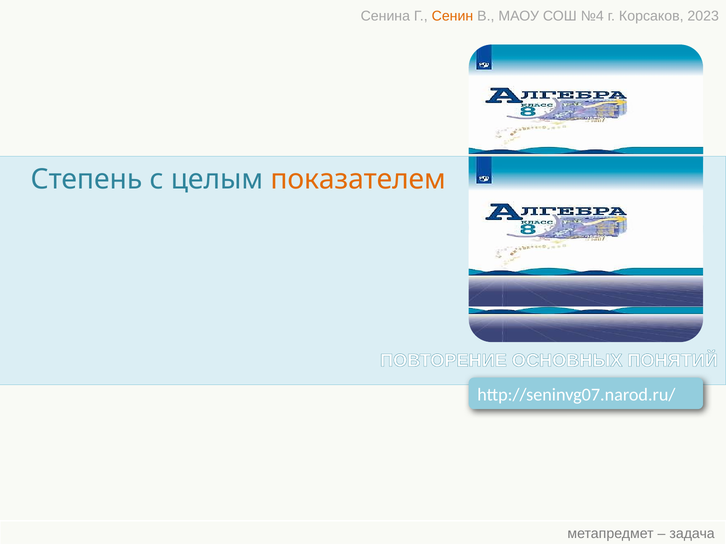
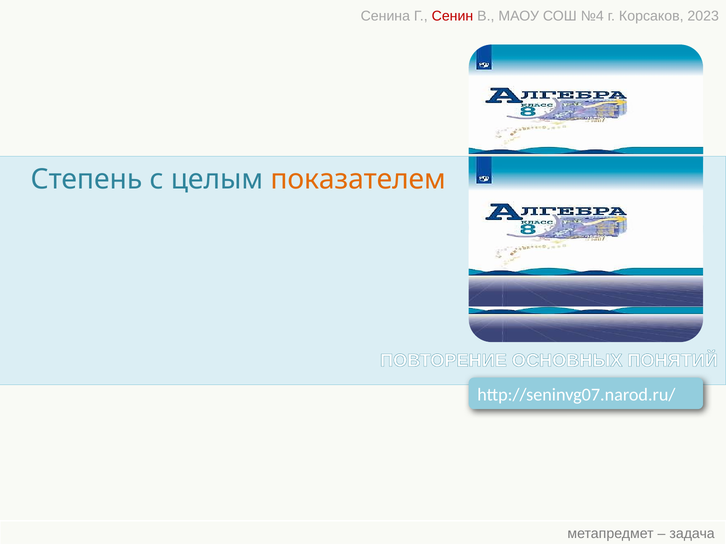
Сенин colour: orange -> red
